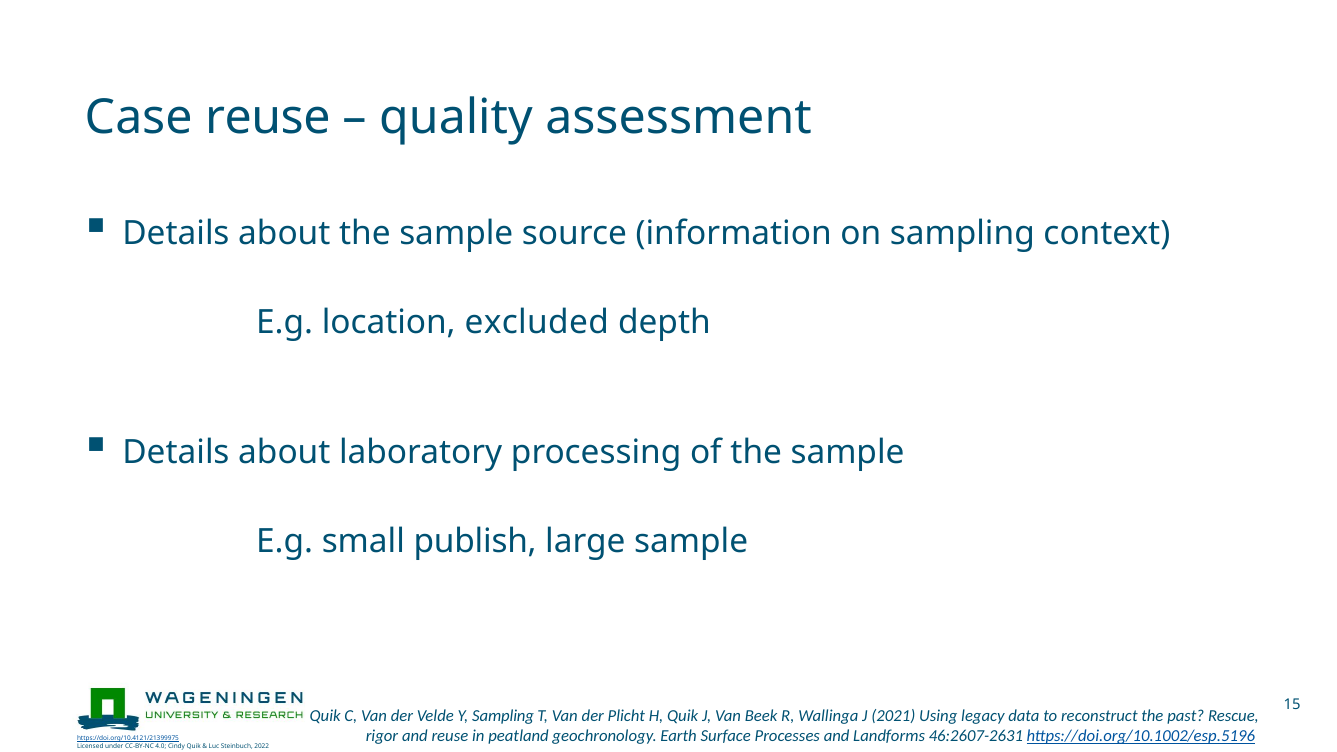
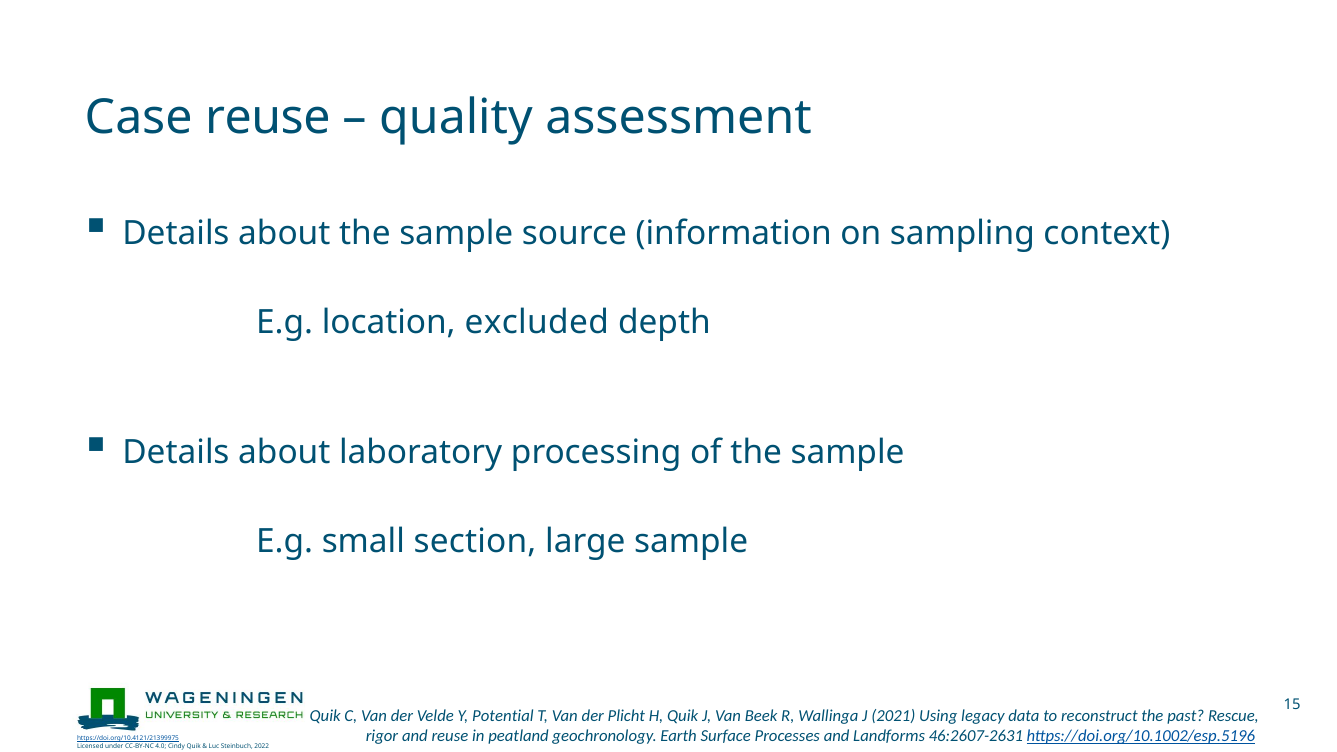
publish: publish -> section
Y Sampling: Sampling -> Potential
